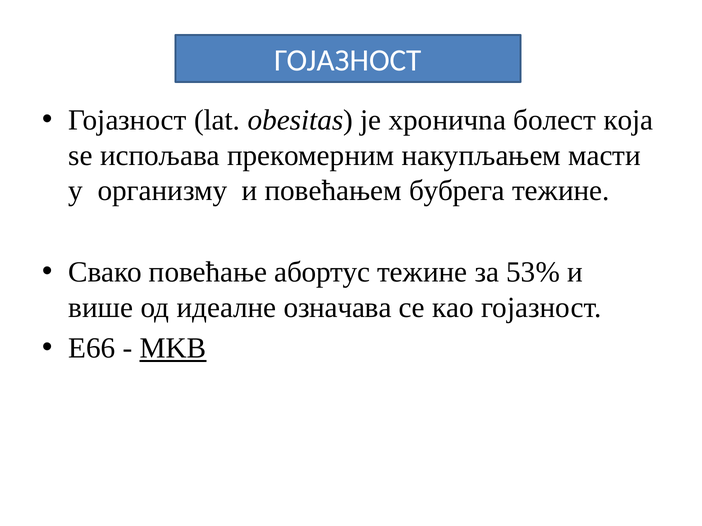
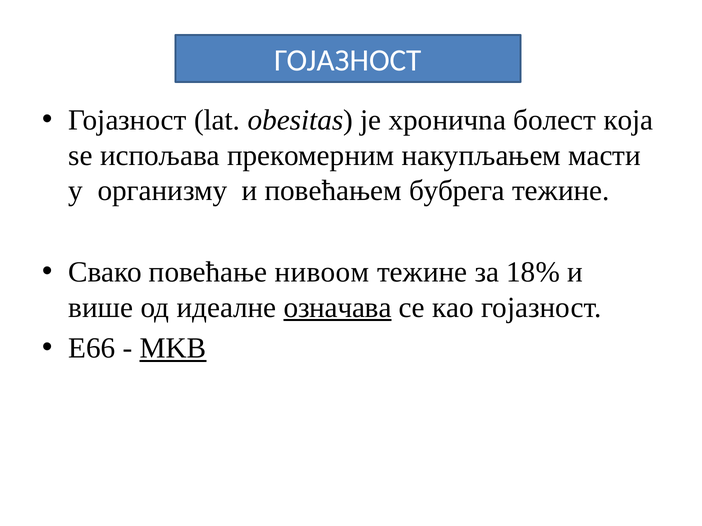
абортус: абортус -> нивоом
53%: 53% -> 18%
означава underline: none -> present
